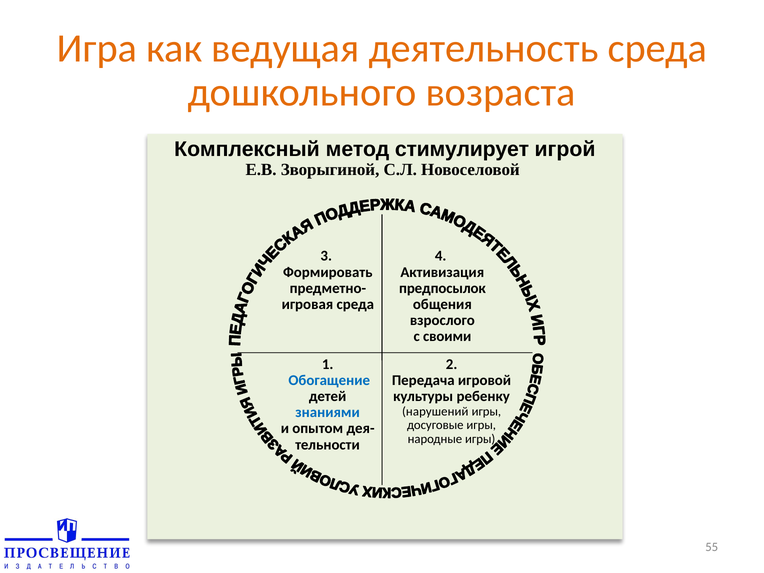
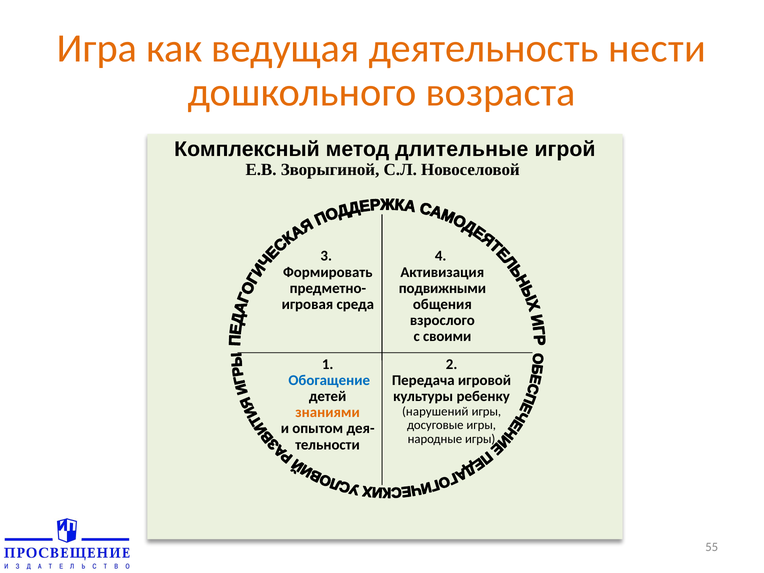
деятельность среда: среда -> нести
стимулирует: стимулирует -> длительные
предпосылок: предпосылок -> подвижными
знаниями colour: blue -> orange
